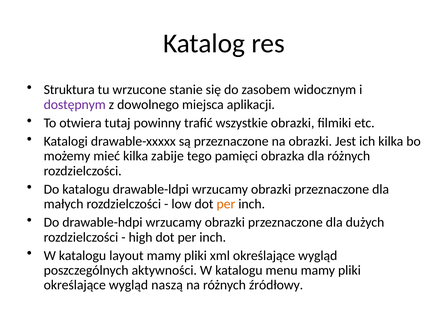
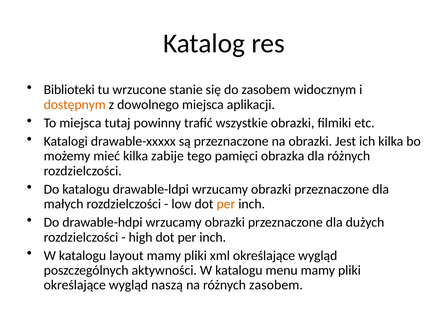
Struktura: Struktura -> Biblioteki
dostępnym colour: purple -> orange
To otwiera: otwiera -> miejsca
różnych źródłowy: źródłowy -> zasobem
